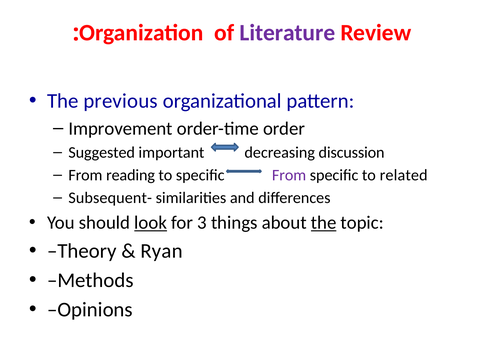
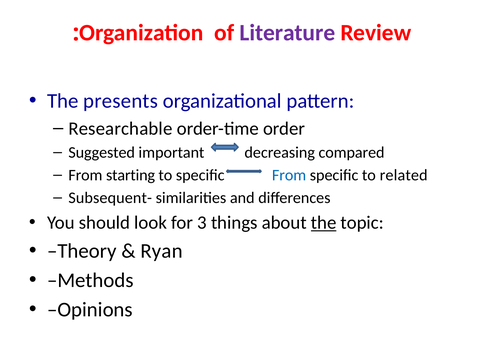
previous: previous -> presents
Improvement: Improvement -> Researchable
discussion: discussion -> compared
reading: reading -> starting
From at (289, 175) colour: purple -> blue
look underline: present -> none
